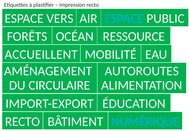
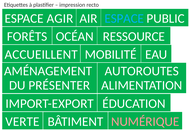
VERS: VERS -> AGIR
CIRCULAIRE: CIRCULAIRE -> PRÉSENTER
RECTO at (23, 121): RECTO -> VERTE
NUMÉRIQUE colour: light blue -> pink
